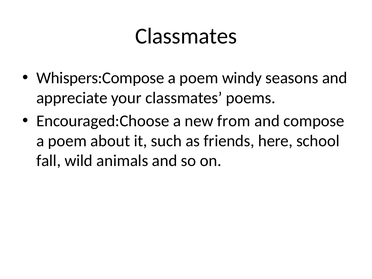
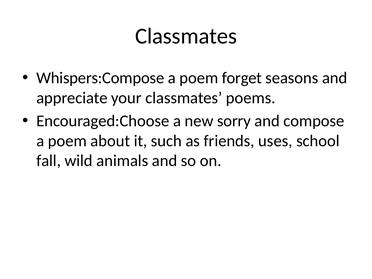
windy: windy -> forget
from: from -> sorry
here: here -> uses
